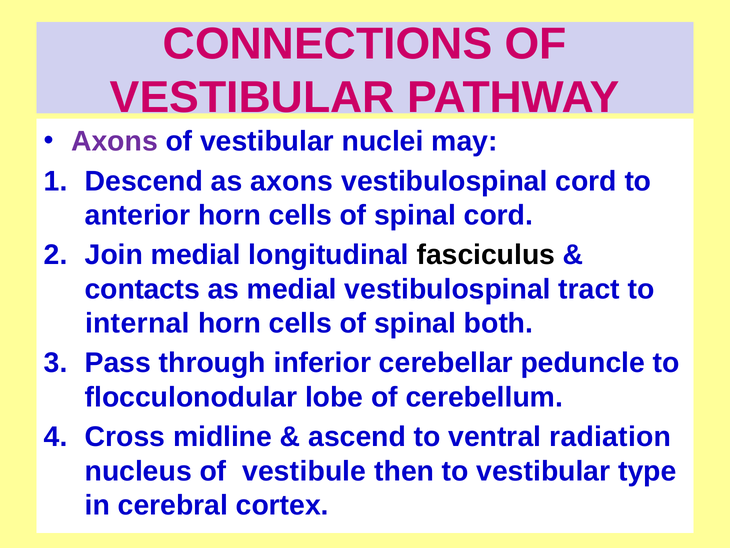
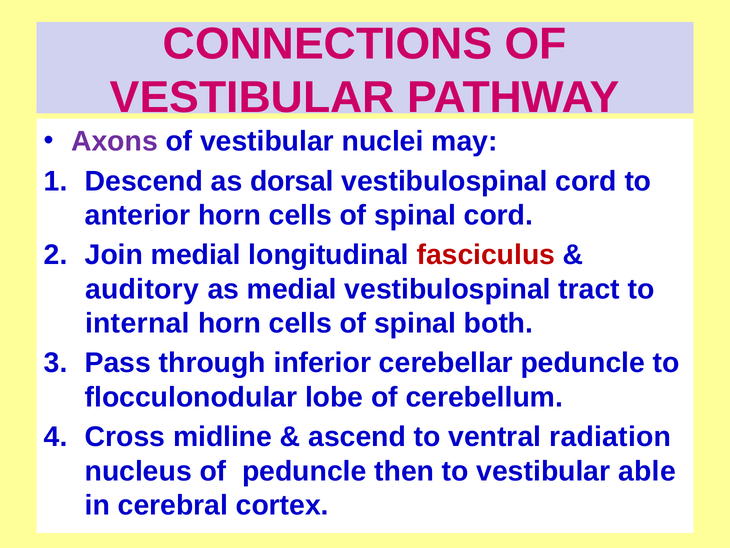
as axons: axons -> dorsal
fasciculus colour: black -> red
contacts: contacts -> auditory
of vestibule: vestibule -> peduncle
type: type -> able
